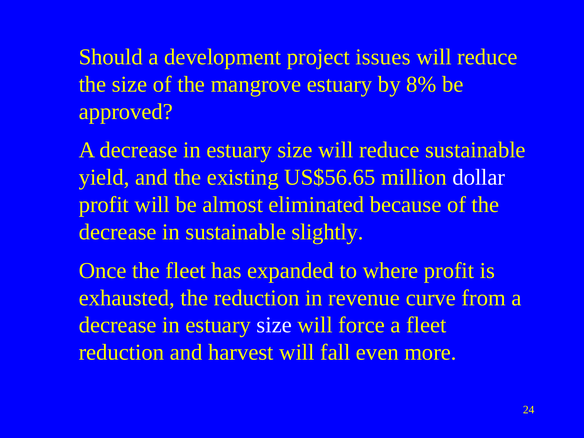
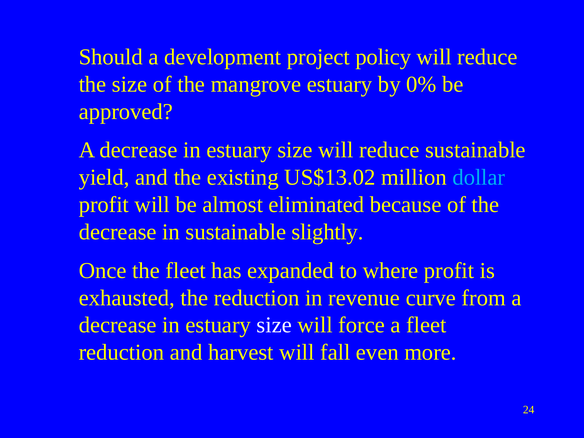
issues: issues -> policy
8%: 8% -> 0%
US$56.65: US$56.65 -> US$13.02
dollar colour: white -> light blue
